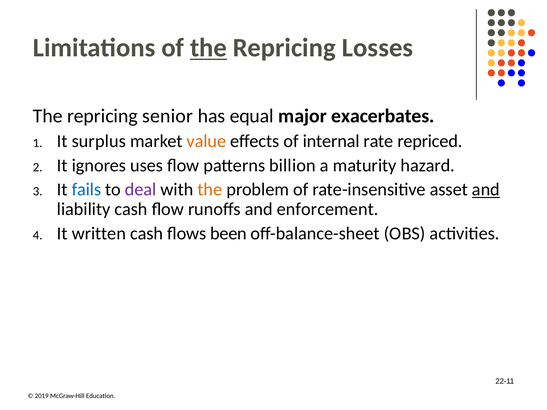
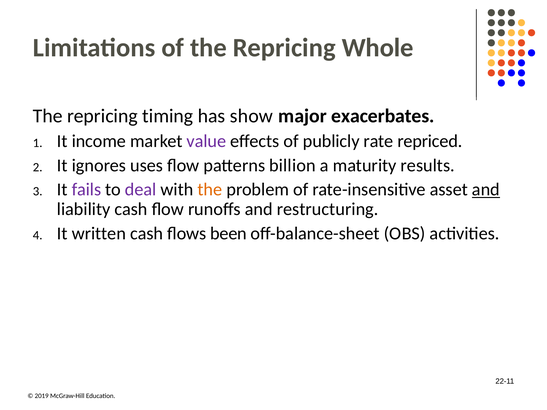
the at (208, 48) underline: present -> none
Losses: Losses -> Whole
senior: senior -> timing
equal: equal -> show
surplus: surplus -> income
value colour: orange -> purple
internal: internal -> publicly
hazard: hazard -> results
fails colour: blue -> purple
enforcement: enforcement -> restructuring
